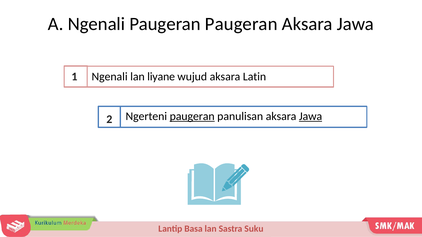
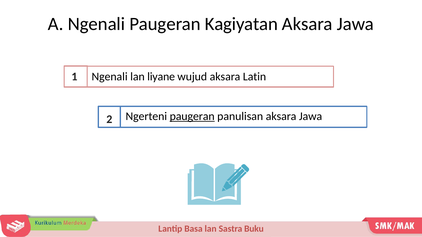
Paugeran Paugeran: Paugeran -> Kagiyatan
Jawa at (311, 116) underline: present -> none
Suku: Suku -> Buku
